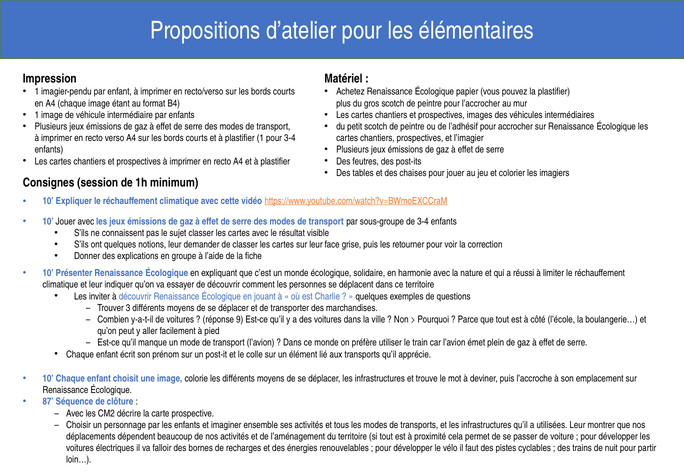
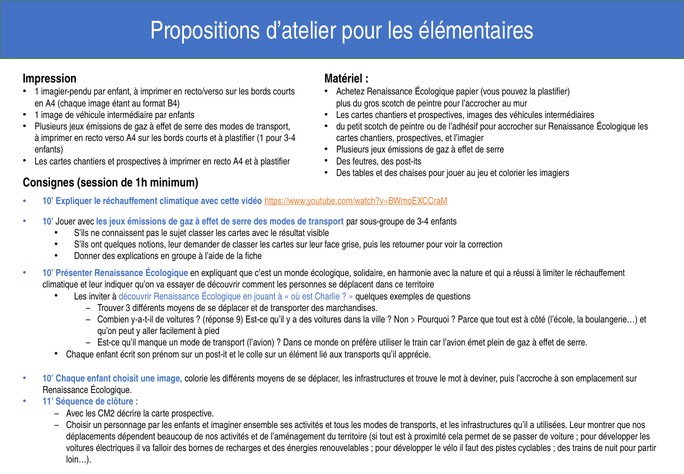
87: 87 -> 11
